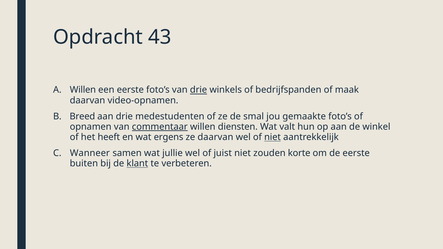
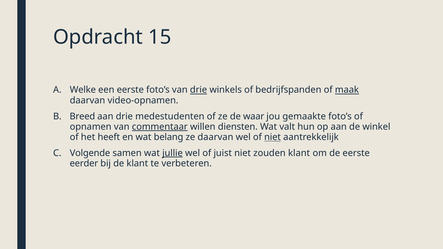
43: 43 -> 15
Willen at (83, 90): Willen -> Welke
maak underline: none -> present
smal: smal -> waar
ergens: ergens -> belang
Wanneer: Wanneer -> Volgende
jullie underline: none -> present
zouden korte: korte -> klant
buiten: buiten -> eerder
klant at (137, 164) underline: present -> none
